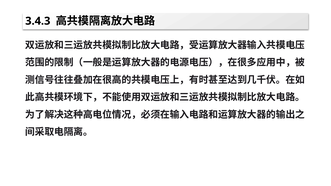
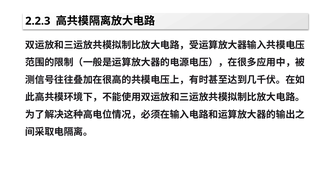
3.4.3: 3.4.3 -> 2.2.3
